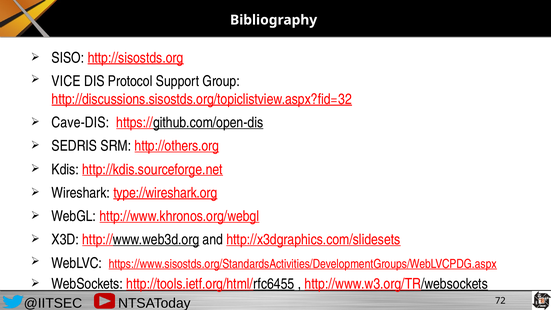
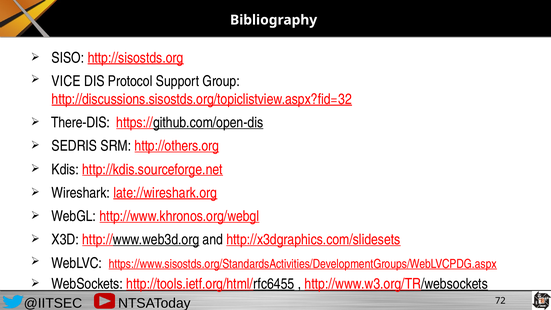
Cave-DIS: Cave-DIS -> There-DIS
type://wireshark.org: type://wireshark.org -> late://wireshark.org
